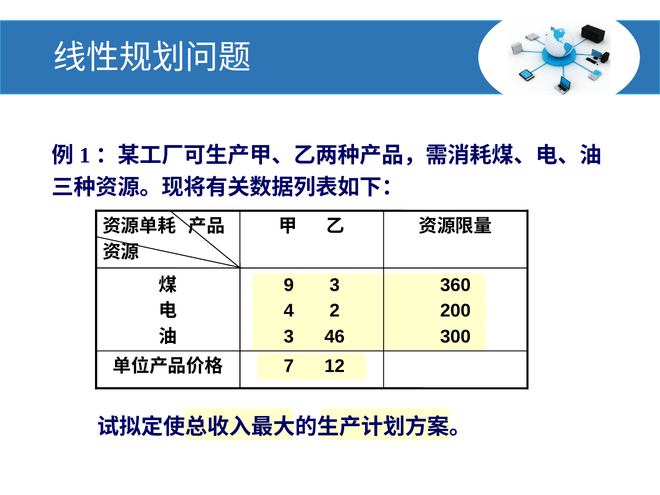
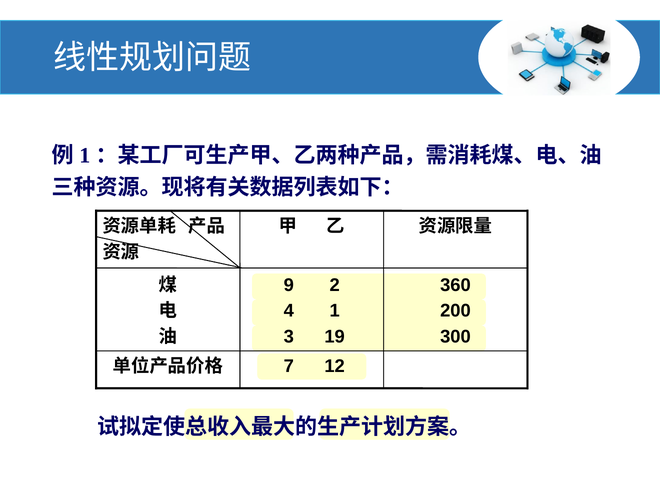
9 3: 3 -> 2
2: 2 -> 1
46: 46 -> 19
